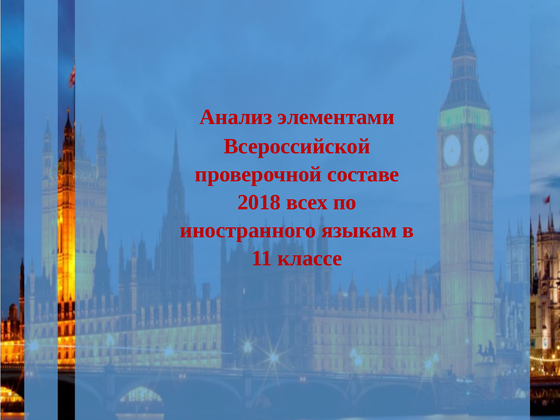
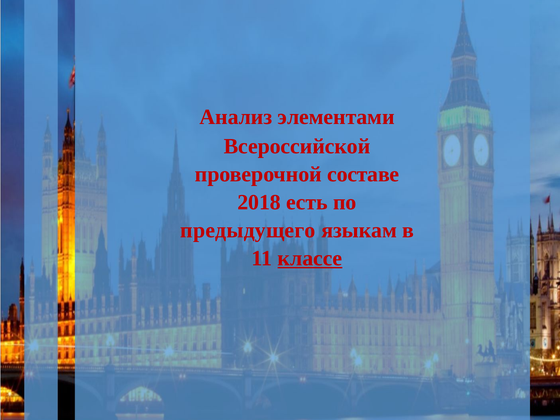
всех: всех -> есть
иностранного: иностранного -> предыдущего
классе underline: none -> present
